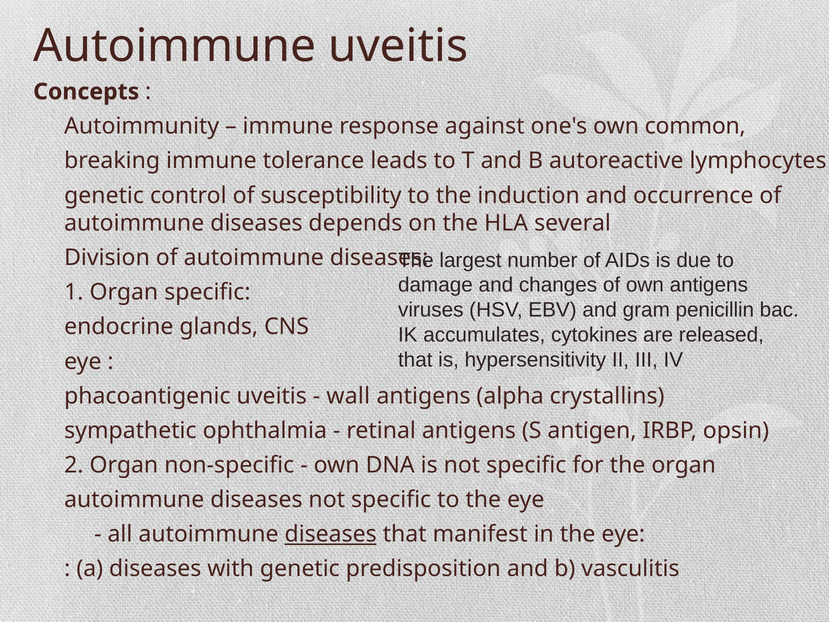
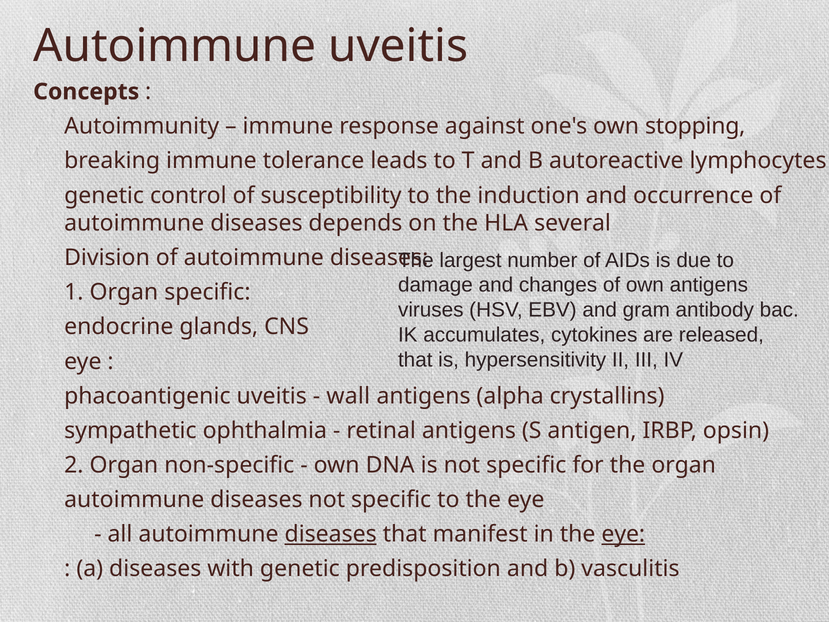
common: common -> stopping
penicillin: penicillin -> antibody
eye at (623, 534) underline: none -> present
